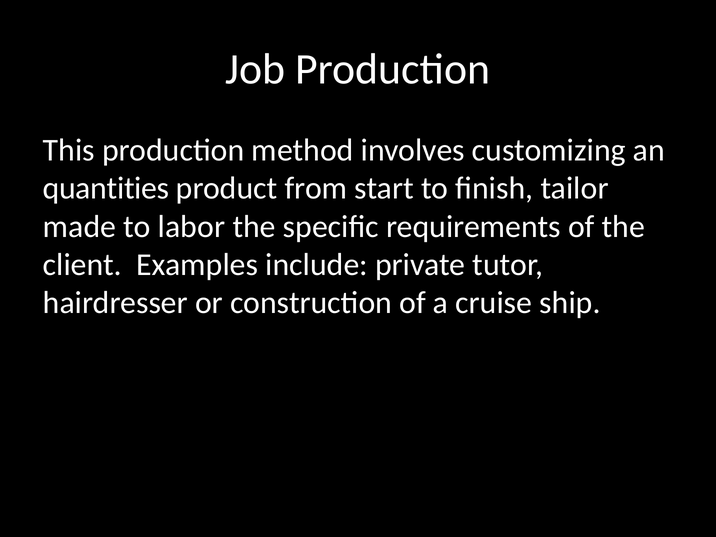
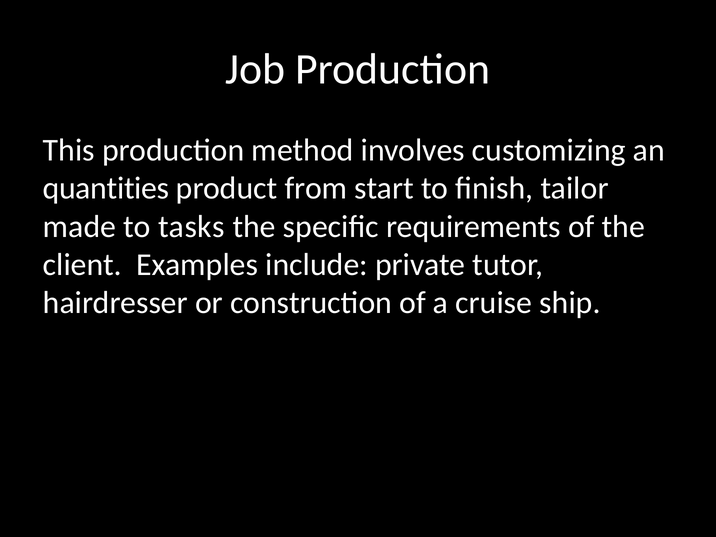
labor: labor -> tasks
